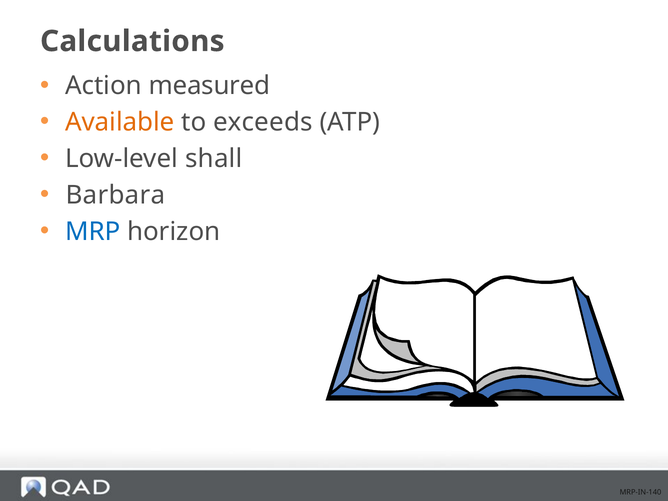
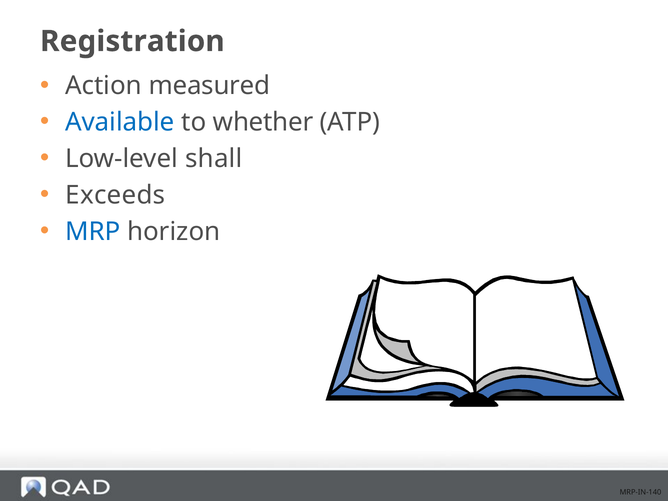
Calculations: Calculations -> Registration
Available colour: orange -> blue
exceeds: exceeds -> whether
Barbara: Barbara -> Exceeds
